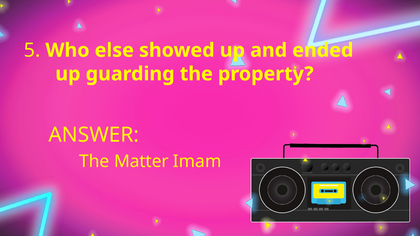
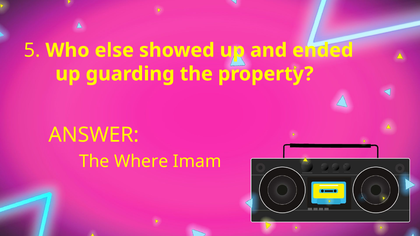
Matter: Matter -> Where
